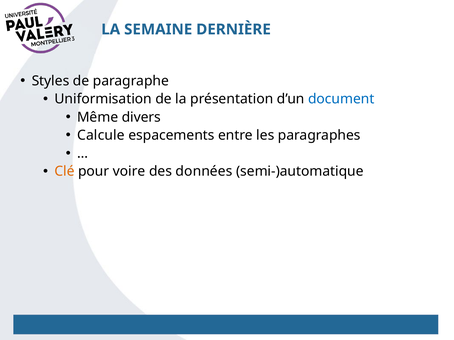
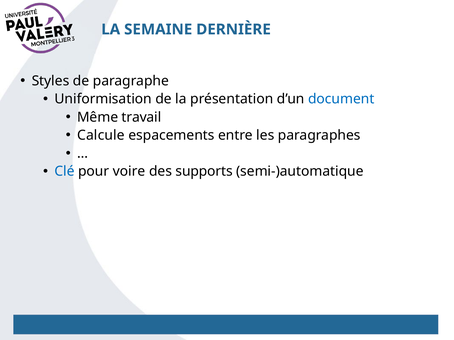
divers: divers -> travail
Clé colour: orange -> blue
données: données -> supports
